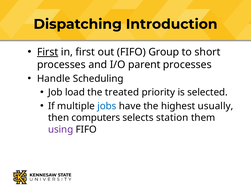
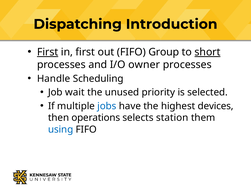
short underline: none -> present
parent: parent -> owner
load: load -> wait
treated: treated -> unused
usually: usually -> devices
computers: computers -> operations
using colour: purple -> blue
